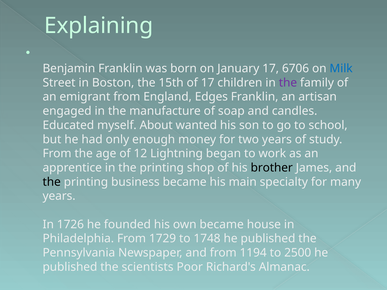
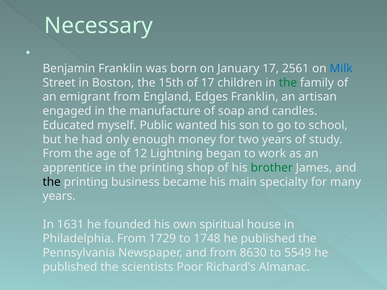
Explaining: Explaining -> Necessary
6706: 6706 -> 2561
the at (288, 83) colour: purple -> green
About: About -> Public
brother colour: black -> green
1726: 1726 -> 1631
own became: became -> spiritual
1194: 1194 -> 8630
2500: 2500 -> 5549
